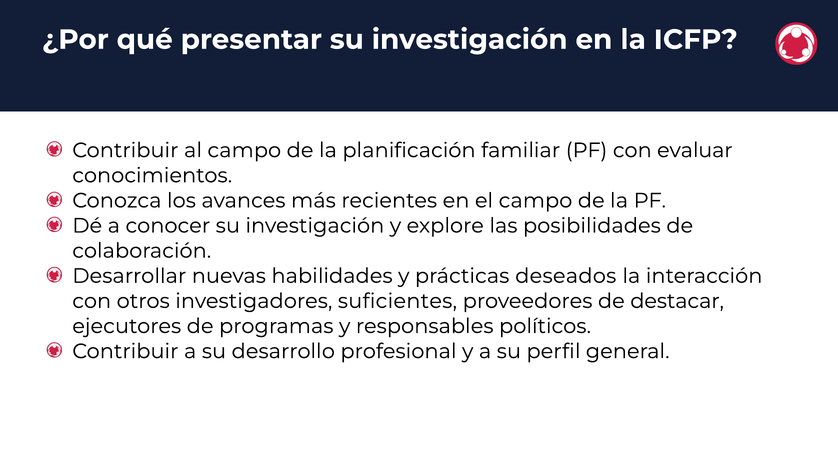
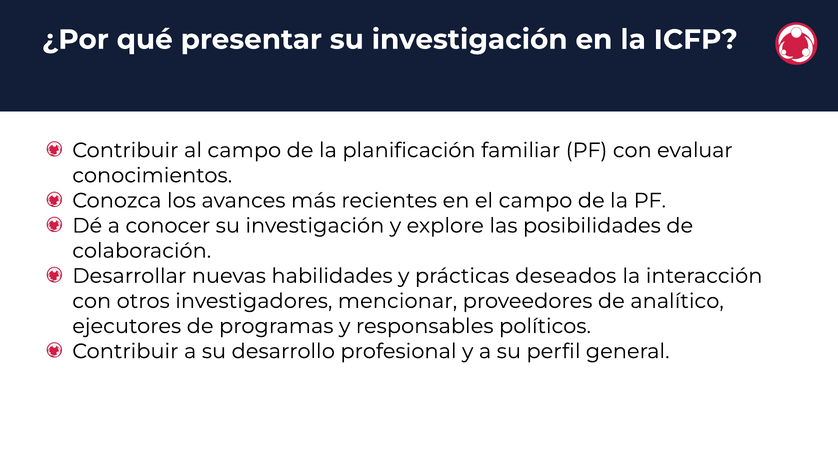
suficientes: suficientes -> mencionar
destacar: destacar -> analítico
